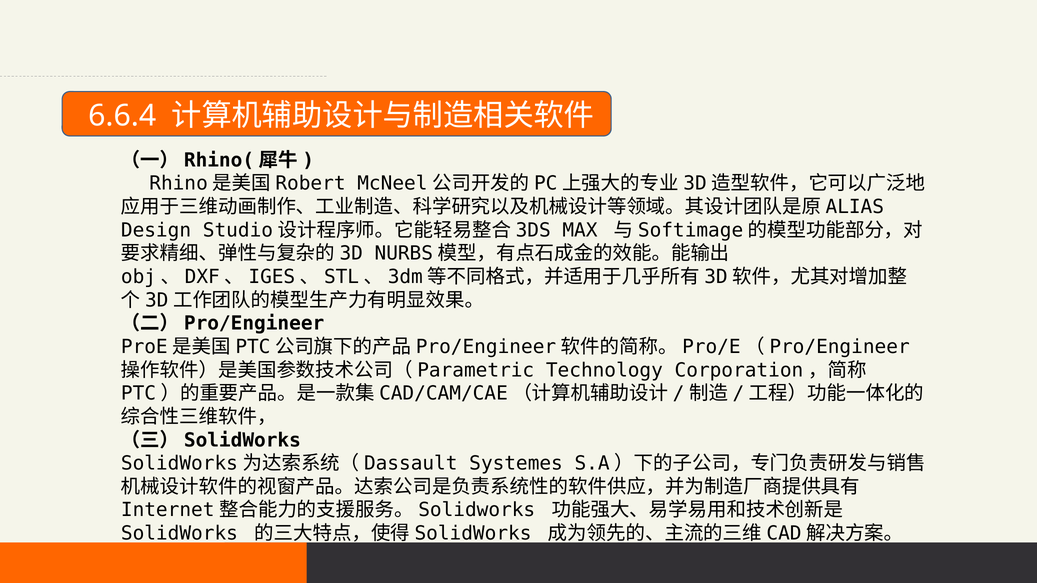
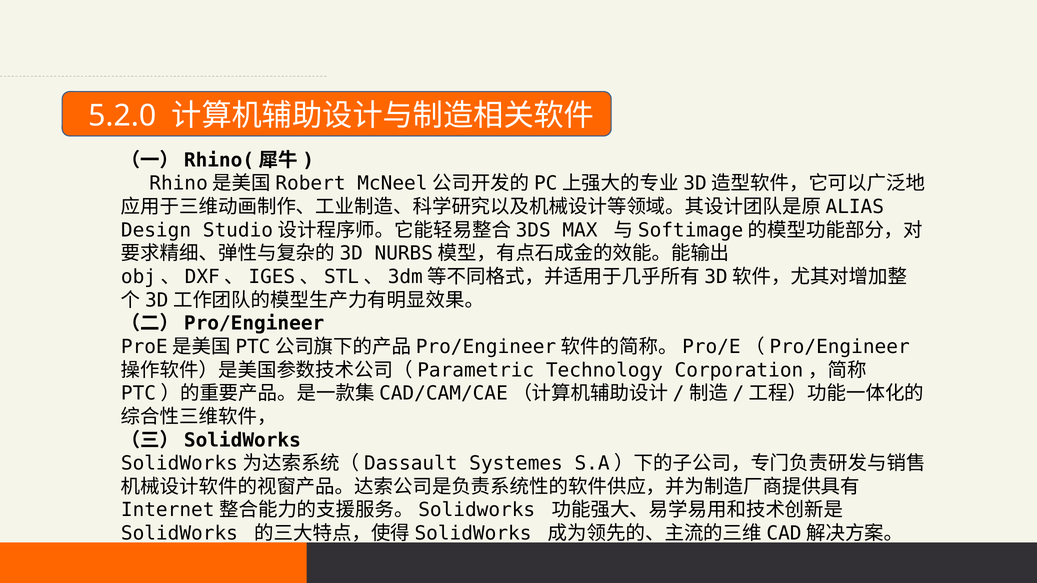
6.6.4: 6.6.4 -> 5.2.0
